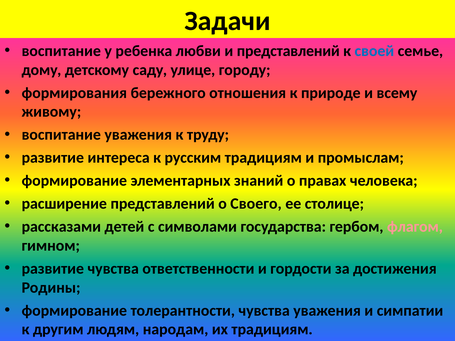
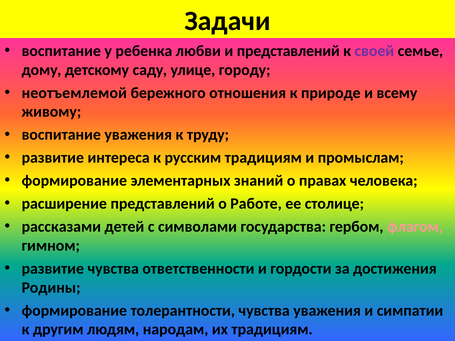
своей colour: blue -> purple
формирования: формирования -> неотъемлемой
Своего: Своего -> Работе
